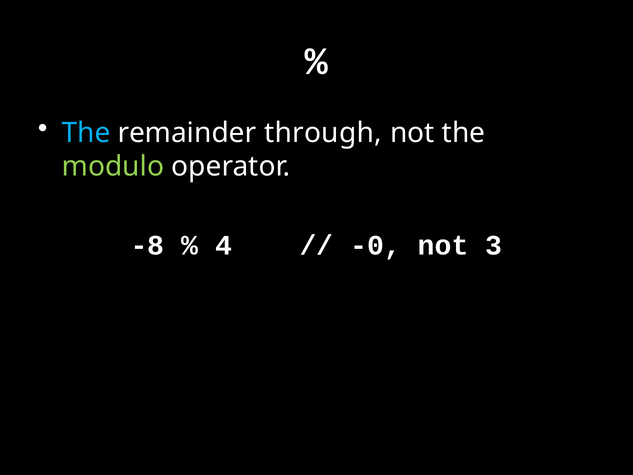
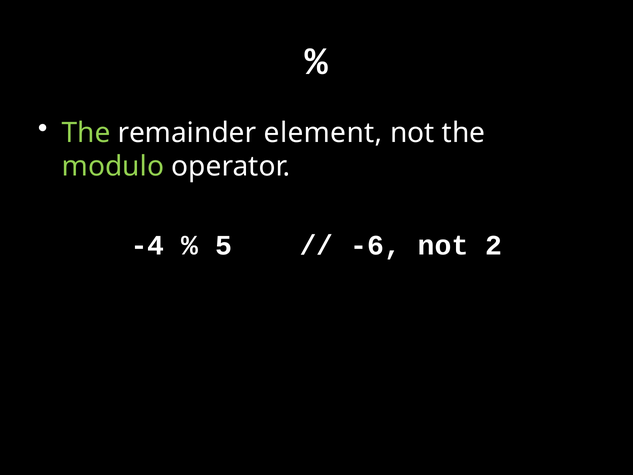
The at (86, 133) colour: light blue -> light green
through: through -> element
-8: -8 -> -4
4: 4 -> 5
-0: -0 -> -6
3: 3 -> 2
